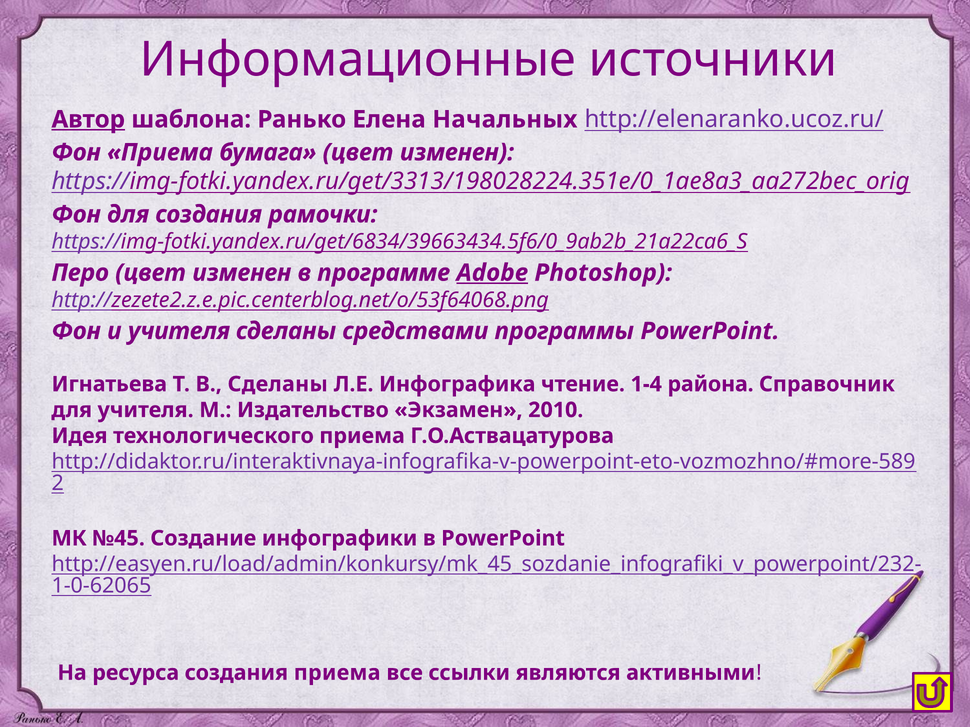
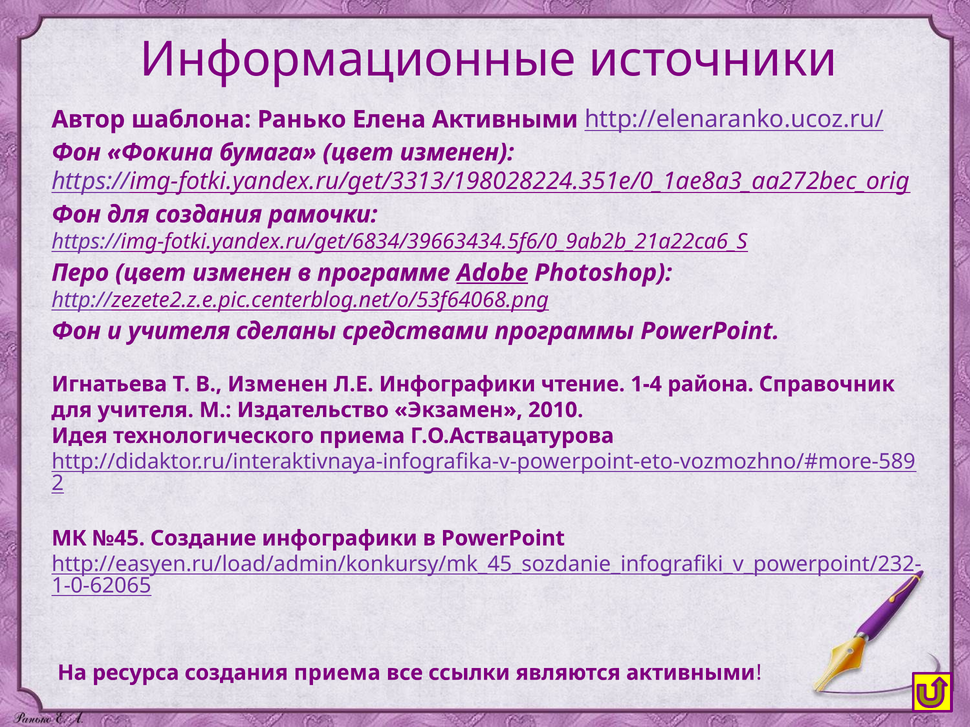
Автор underline: present -> none
Елена Начальных: Начальных -> Активными
Фон Приема: Приема -> Фокина
В Сделаны: Сделаны -> Изменен
Л.Е Инфографика: Инфографика -> Инфографики
